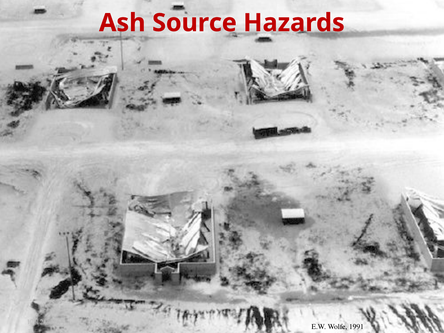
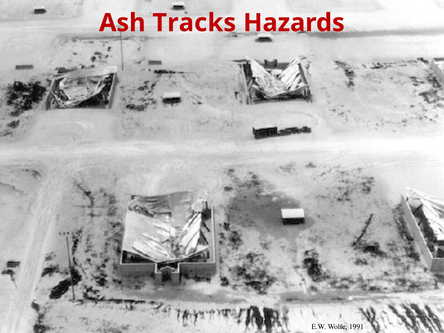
Source: Source -> Tracks
